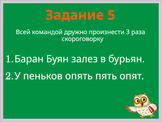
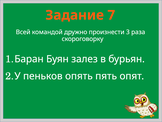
5: 5 -> 7
